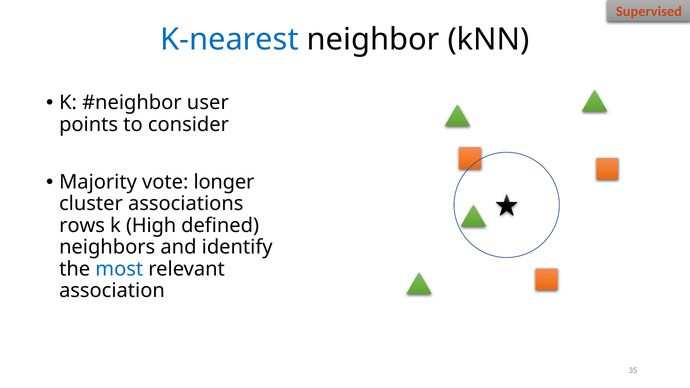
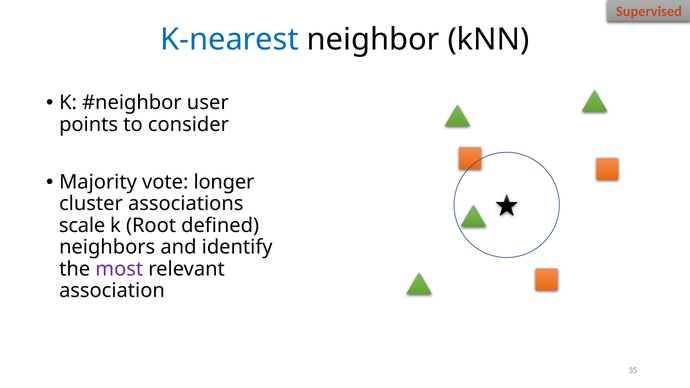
rows: rows -> scale
High: High -> Root
most colour: blue -> purple
